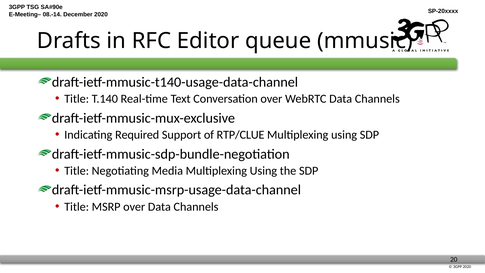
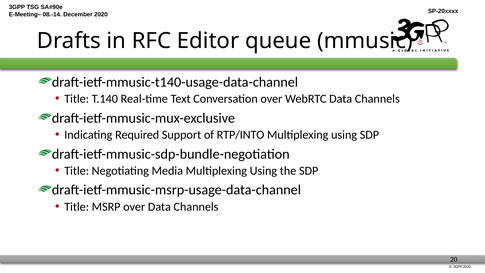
RTP/CLUE: RTP/CLUE -> RTP/INTO
